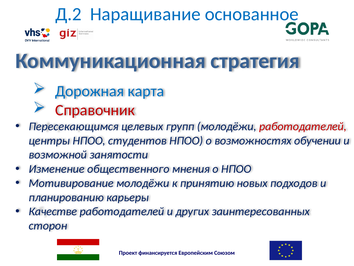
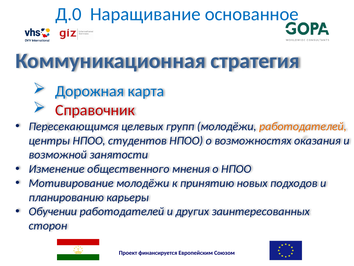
Д.2: Д.2 -> Д.0
работодателей at (303, 126) colour: red -> orange
обучении: обучении -> оказания
Качестве: Качестве -> Обучении
